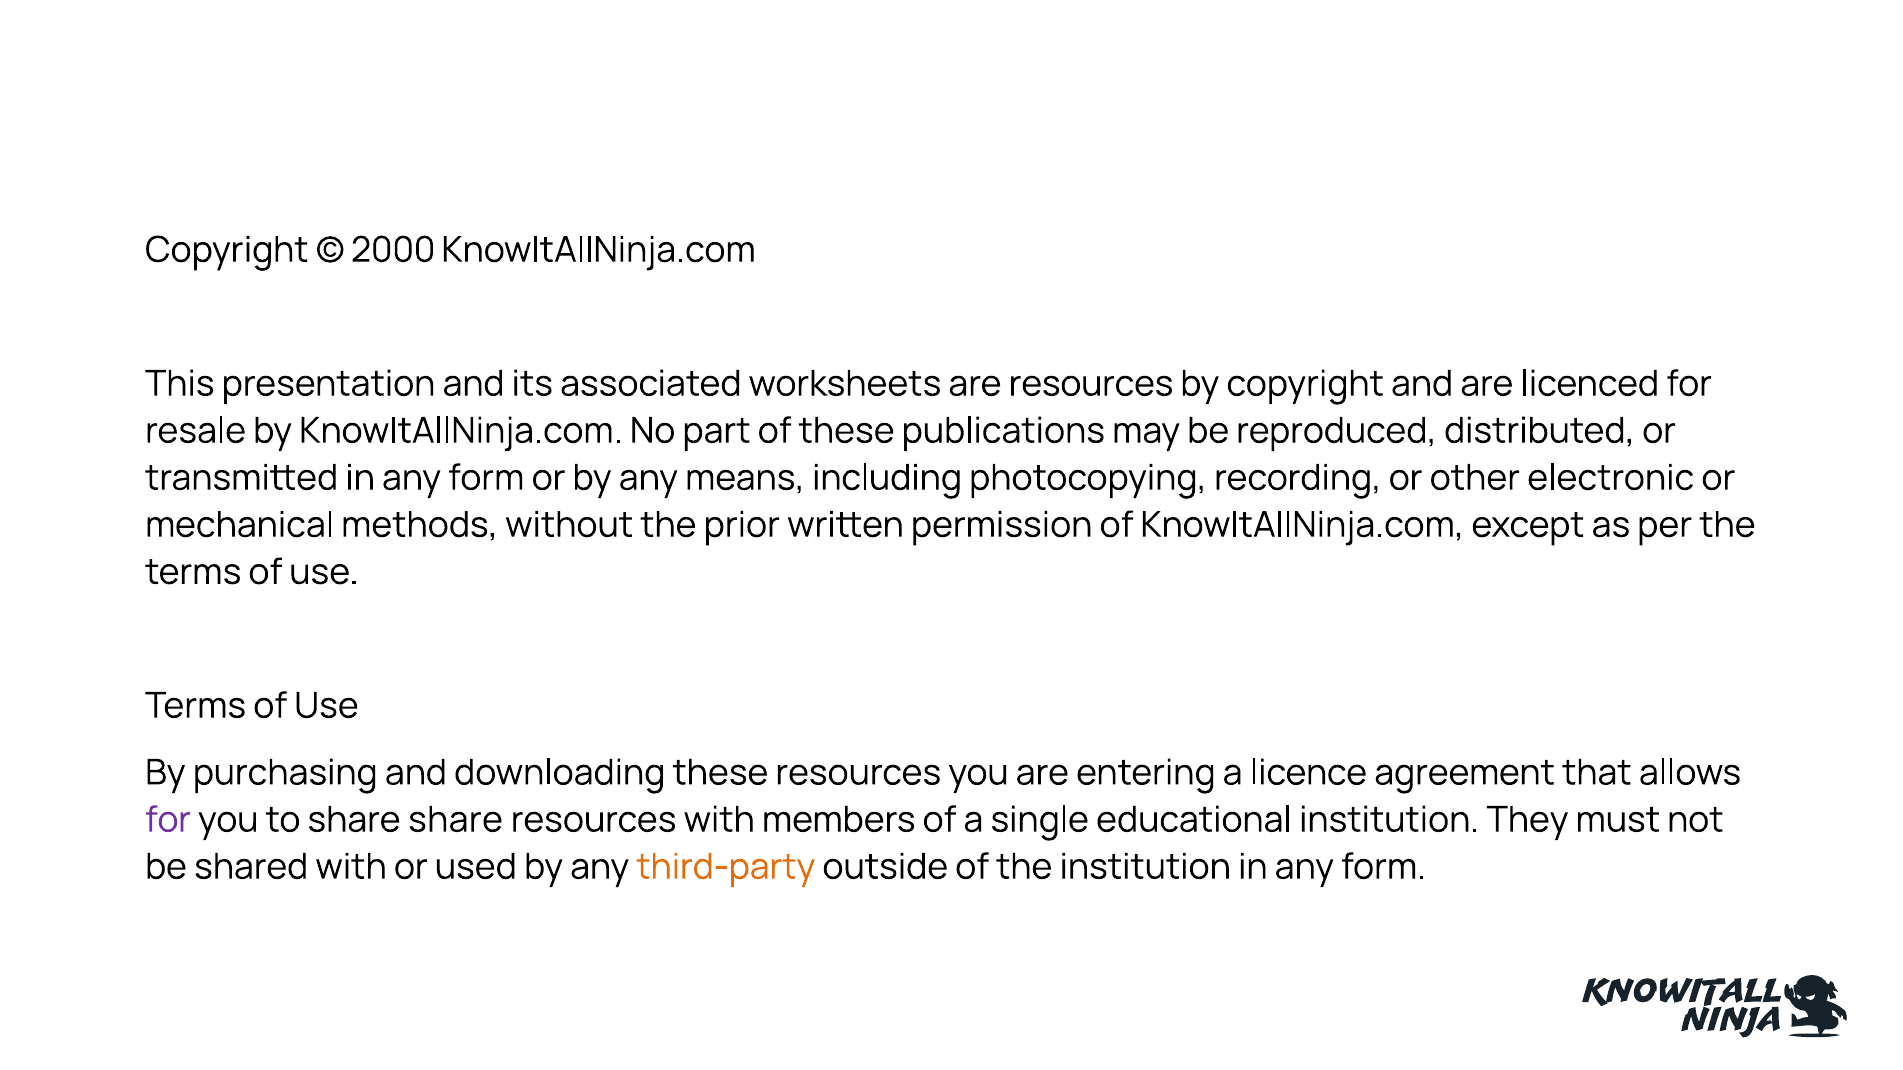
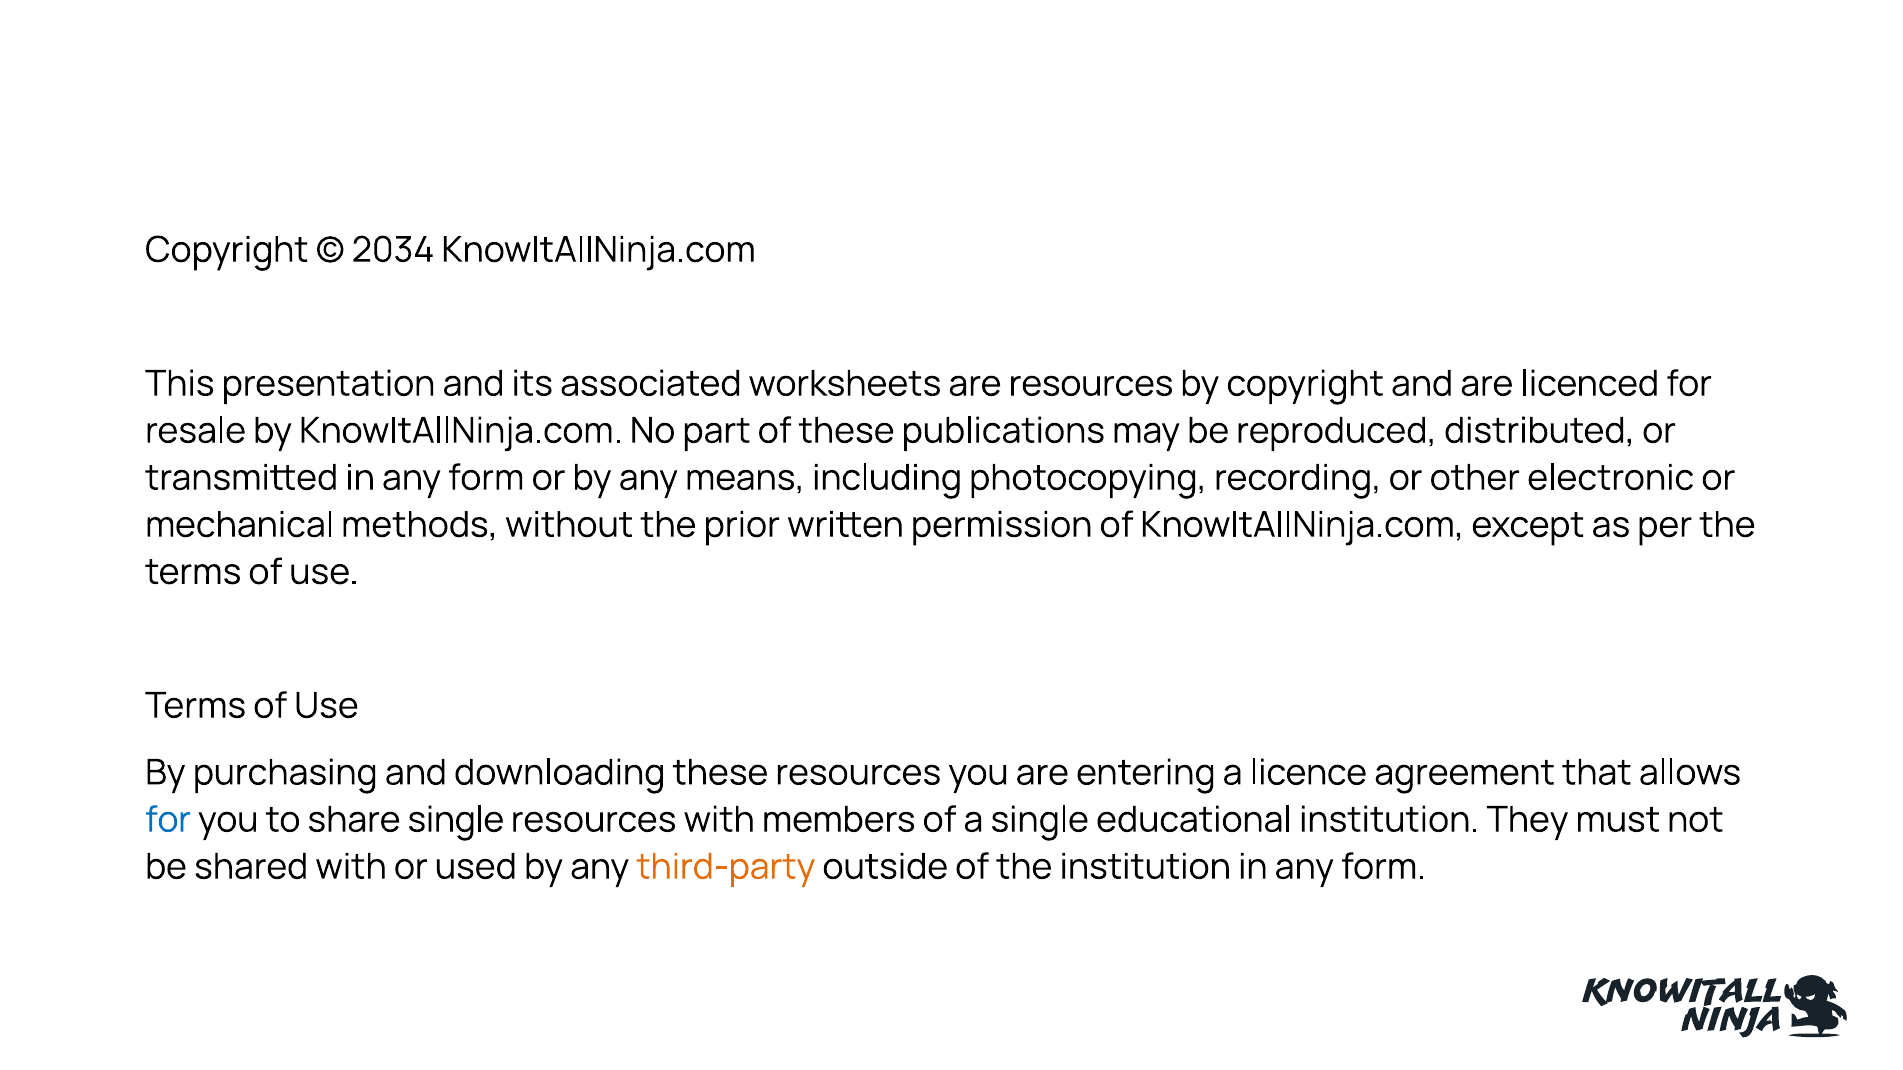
2000: 2000 -> 2034
for at (168, 820) colour: purple -> blue
share share: share -> single
